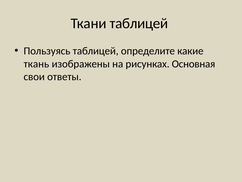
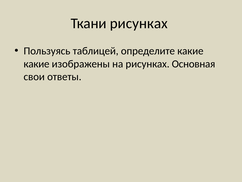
Ткани таблицей: таблицей -> рисунках
ткань at (36, 64): ткань -> какие
